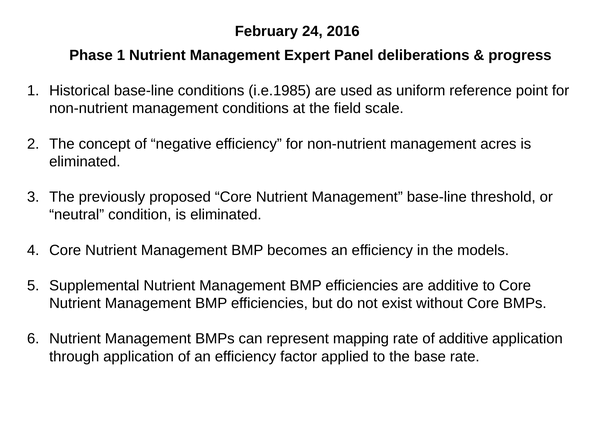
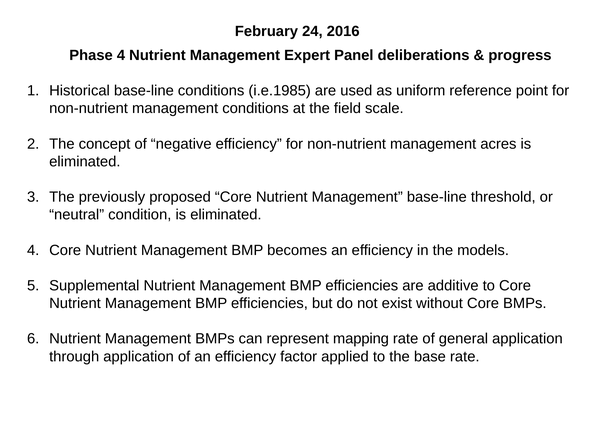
Phase 1: 1 -> 4
of additive: additive -> general
